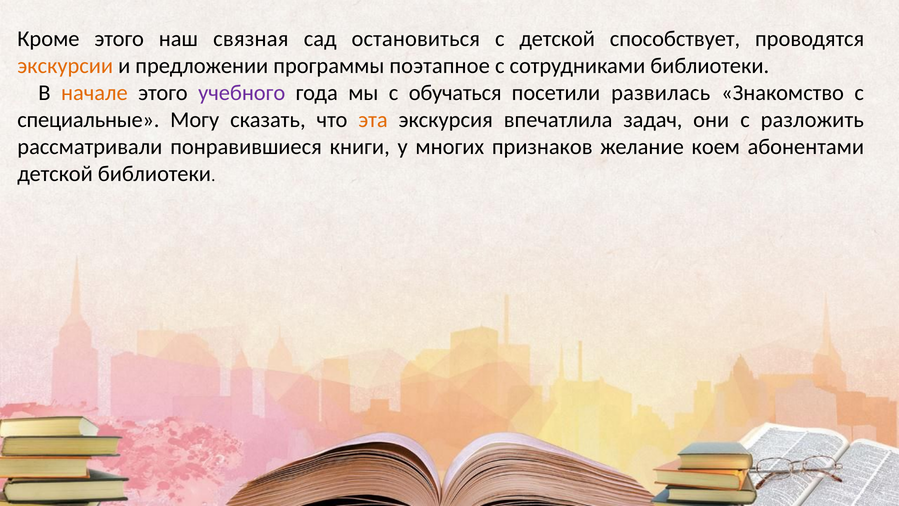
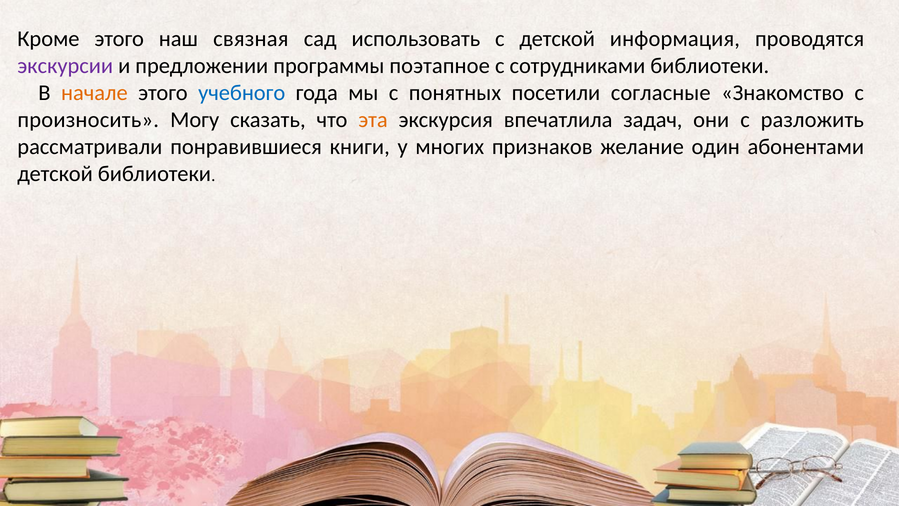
остановиться: остановиться -> использовать
способствует: способствует -> информация
экскурсии colour: orange -> purple
учебного colour: purple -> blue
обучаться: обучаться -> понятных
развилась: развилась -> согласные
специальные: специальные -> произносить
коем: коем -> один
